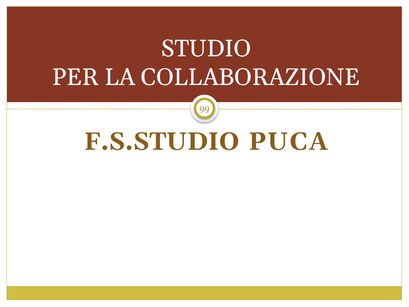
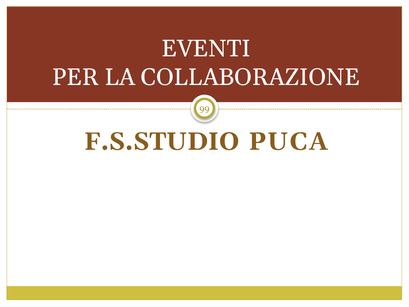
STUDIO: STUDIO -> EVENTI
